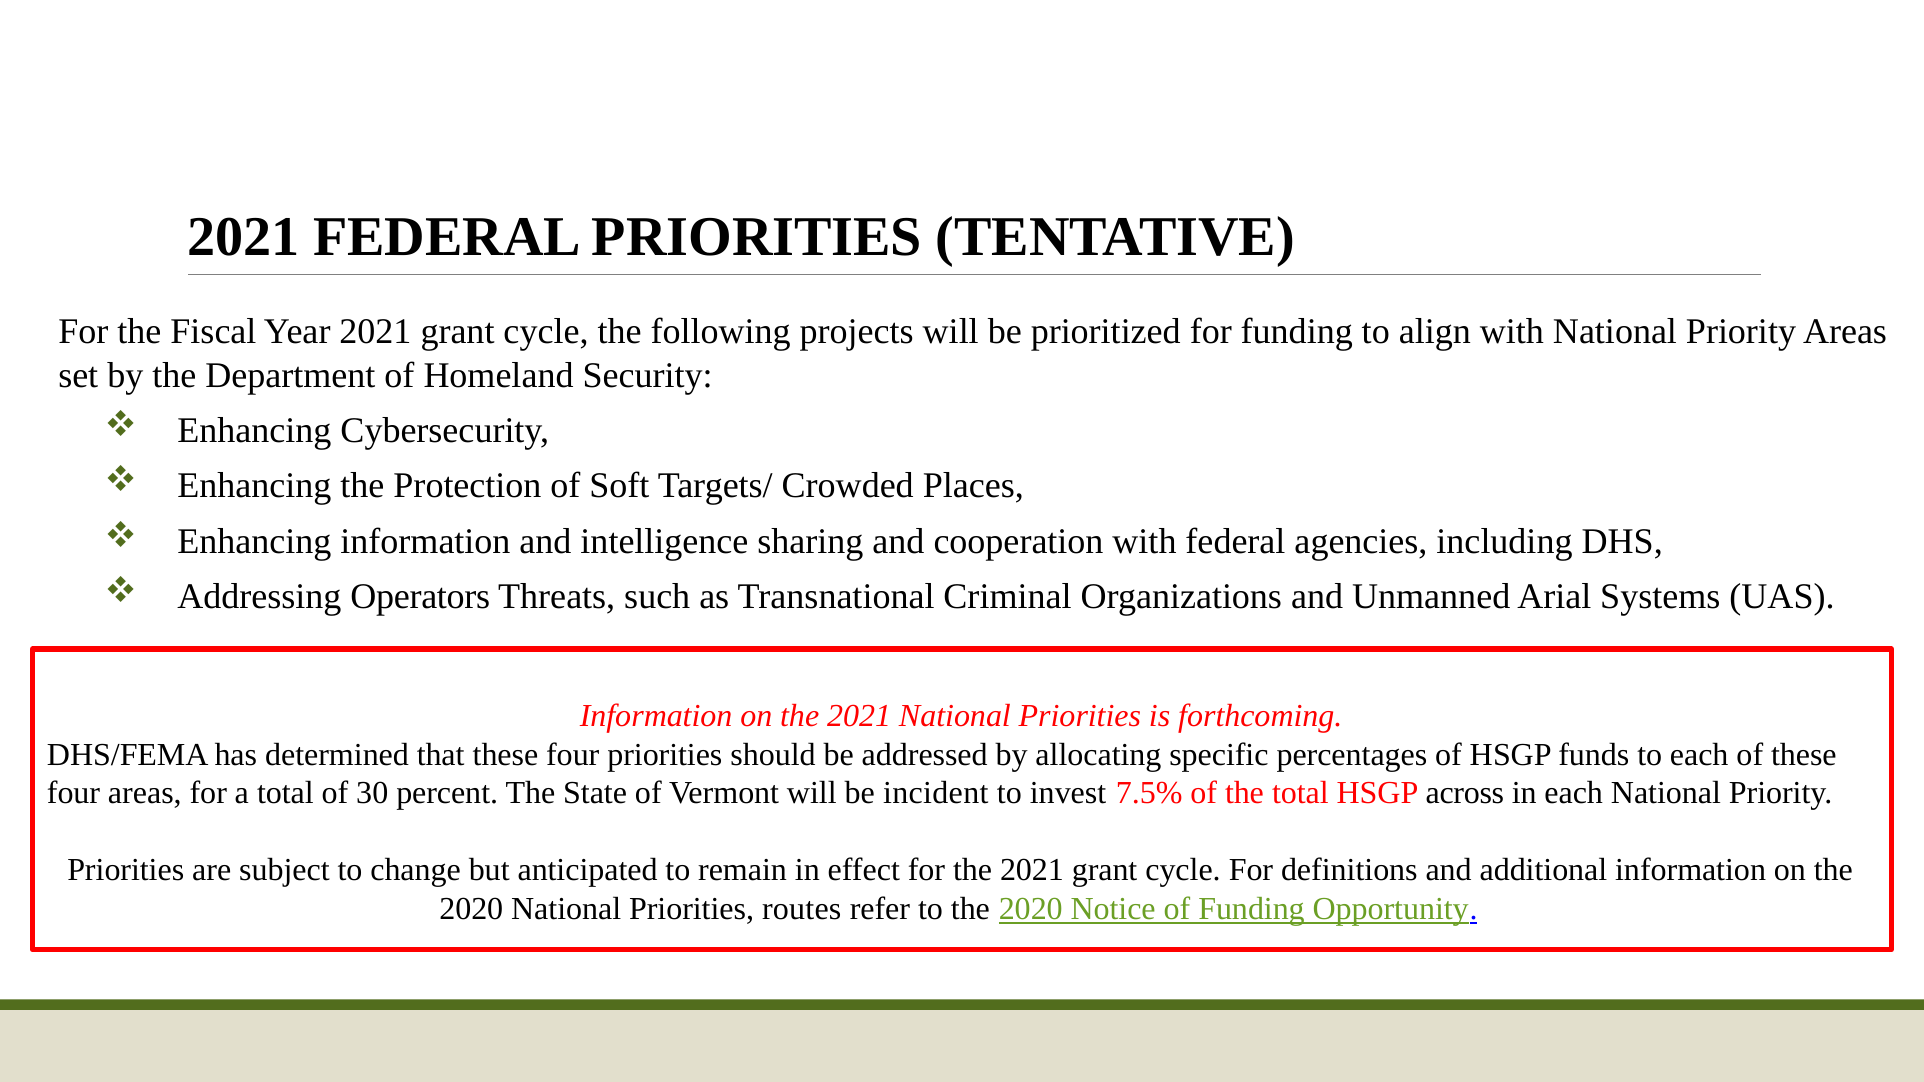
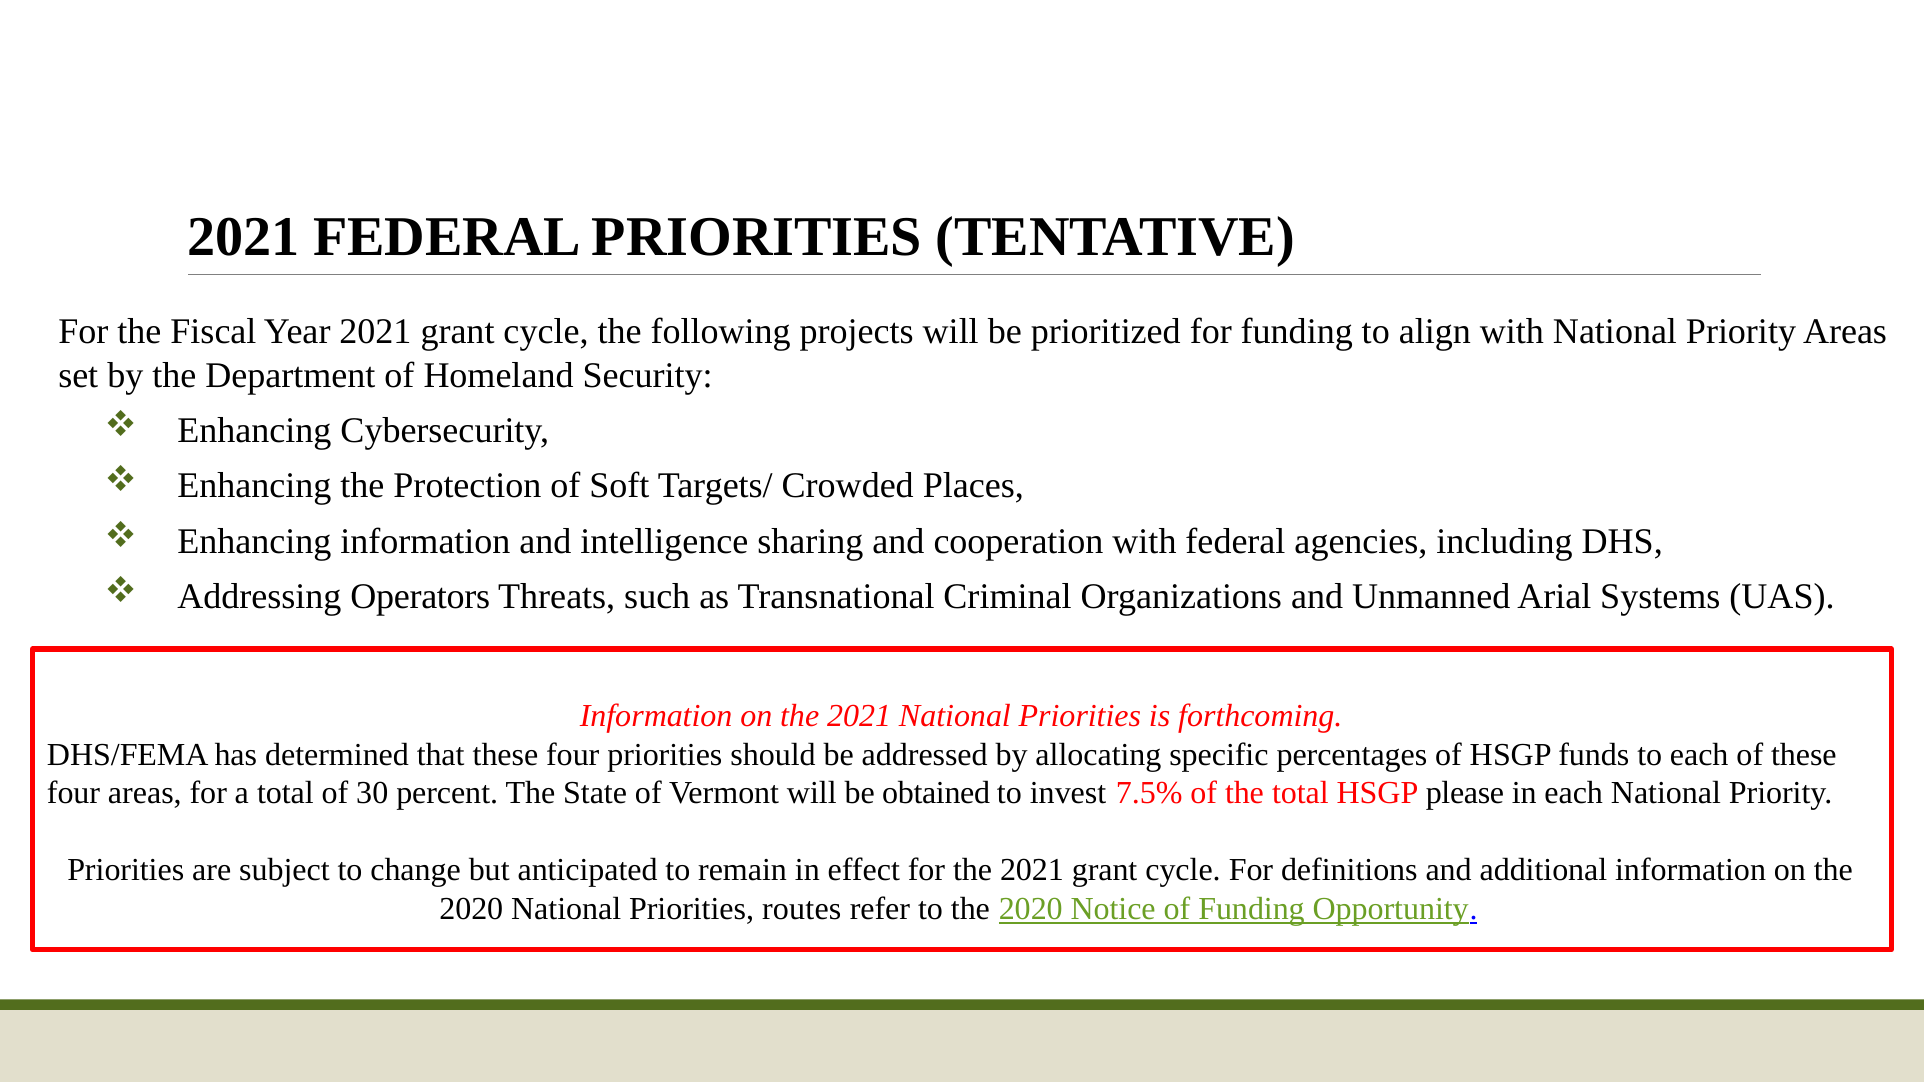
incident: incident -> obtained
across: across -> please
